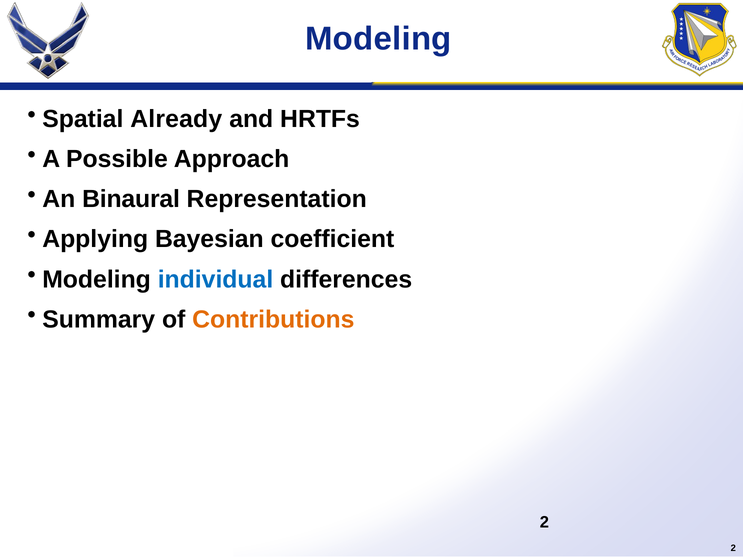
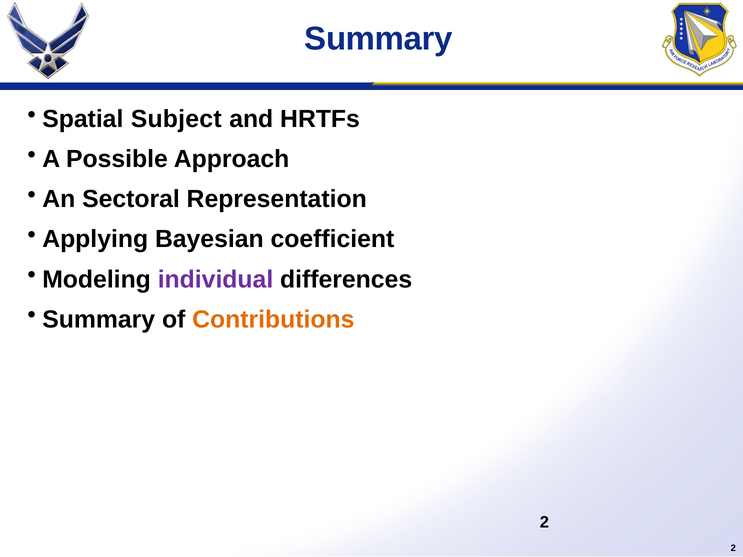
Modeling at (378, 39): Modeling -> Summary
Already: Already -> Subject
Binaural: Binaural -> Sectoral
individual colour: blue -> purple
